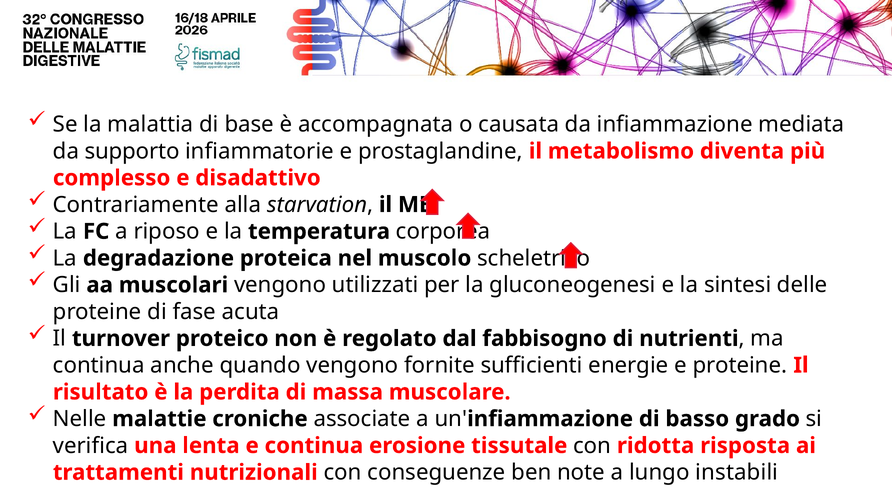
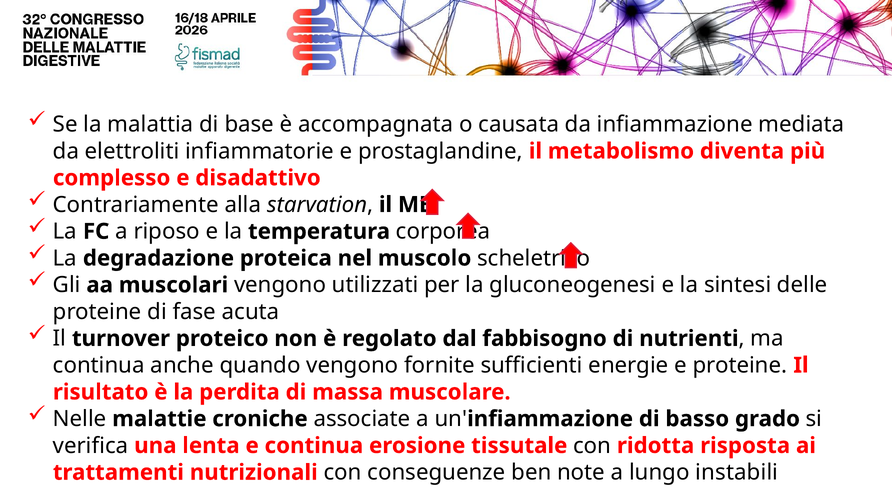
supporto: supporto -> elettroliti
